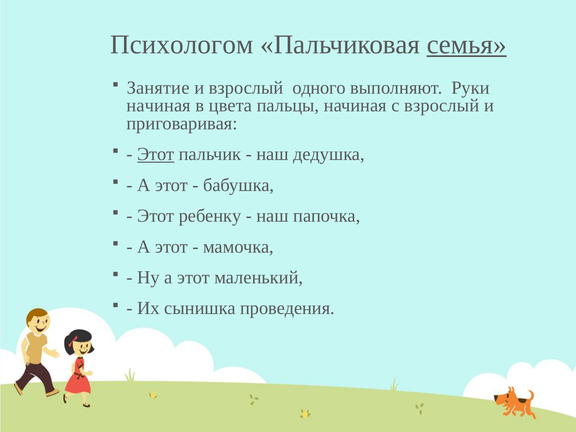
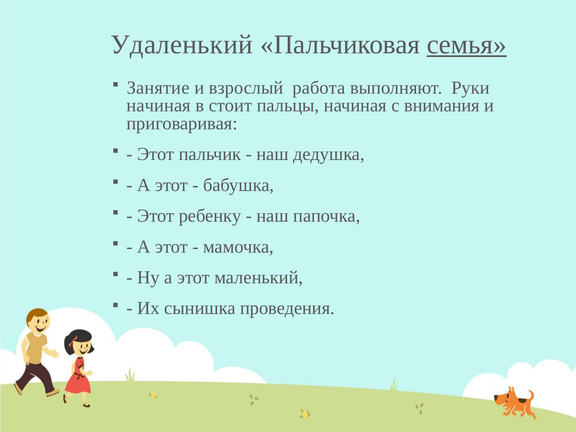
Психологом: Психологом -> Удаленький
одного: одного -> работа
цвета: цвета -> стоит
с взрослый: взрослый -> внимания
Этот at (156, 154) underline: present -> none
